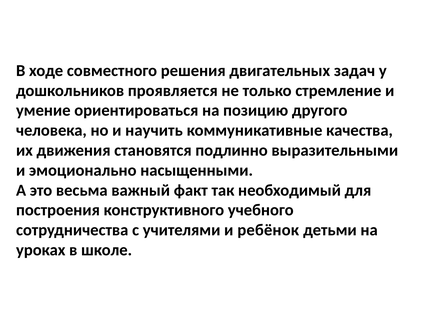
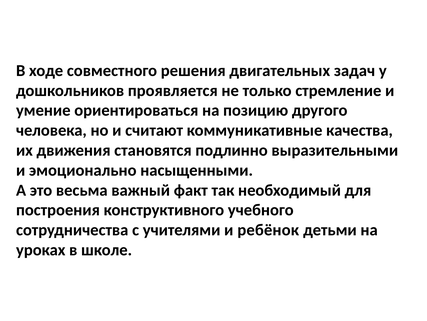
научить: научить -> считают
